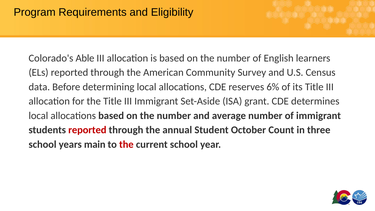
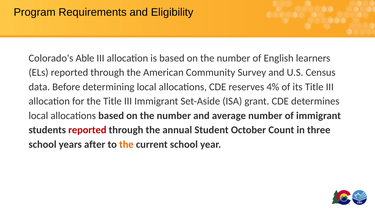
6%: 6% -> 4%
main: main -> after
the at (126, 144) colour: red -> orange
